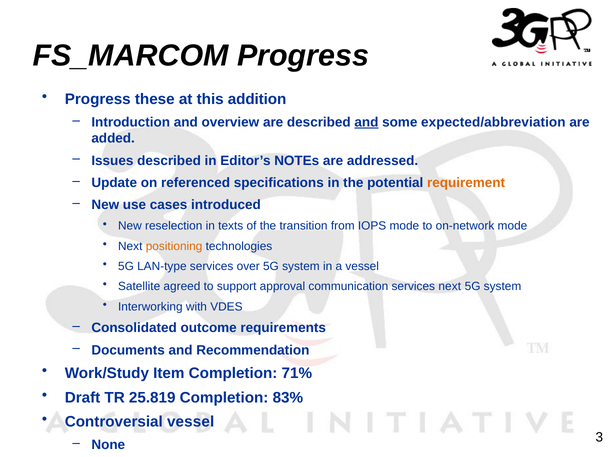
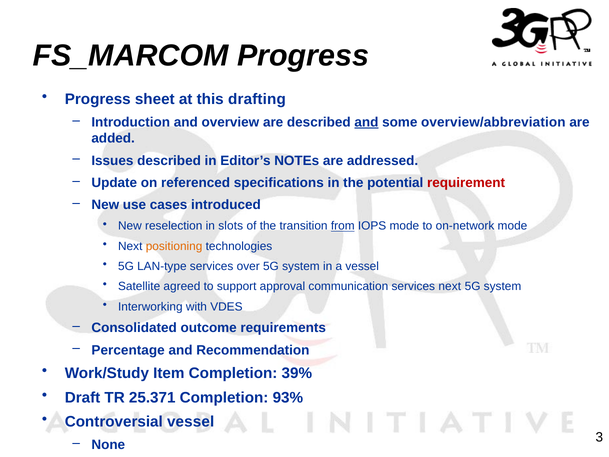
these: these -> sheet
addition: addition -> drafting
expected/abbreviation: expected/abbreviation -> overview/abbreviation
requirement colour: orange -> red
texts: texts -> slots
from underline: none -> present
Documents: Documents -> Percentage
71%: 71% -> 39%
25.819: 25.819 -> 25.371
83%: 83% -> 93%
